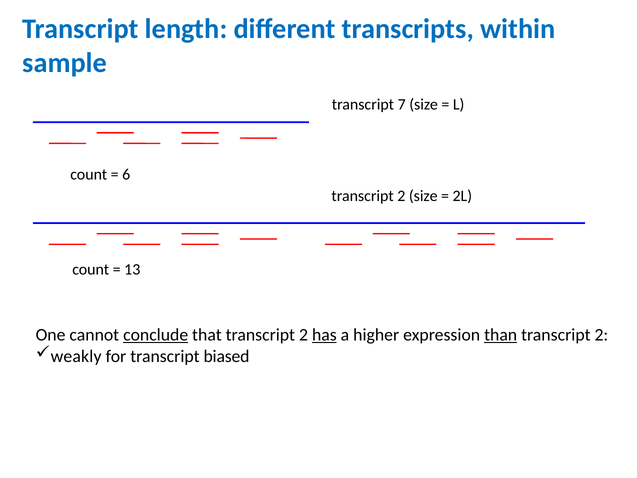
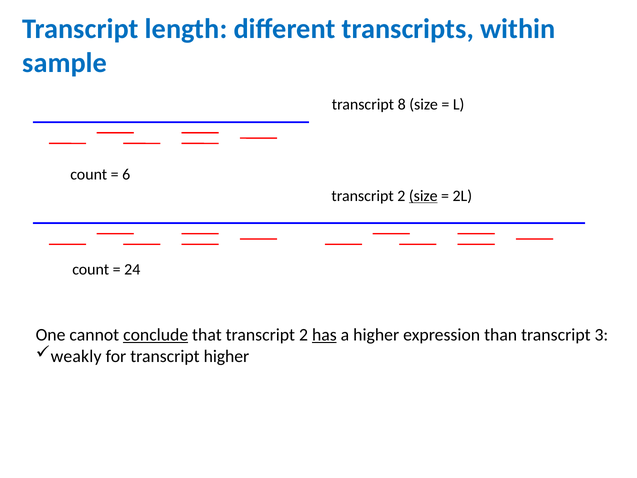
7: 7 -> 8
size at (423, 196) underline: none -> present
13: 13 -> 24
than underline: present -> none
2 at (601, 335): 2 -> 3
transcript biased: biased -> higher
